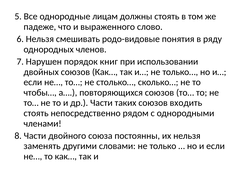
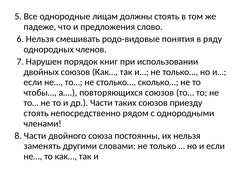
выраженного: выраженного -> предложения
входить: входить -> приезду
